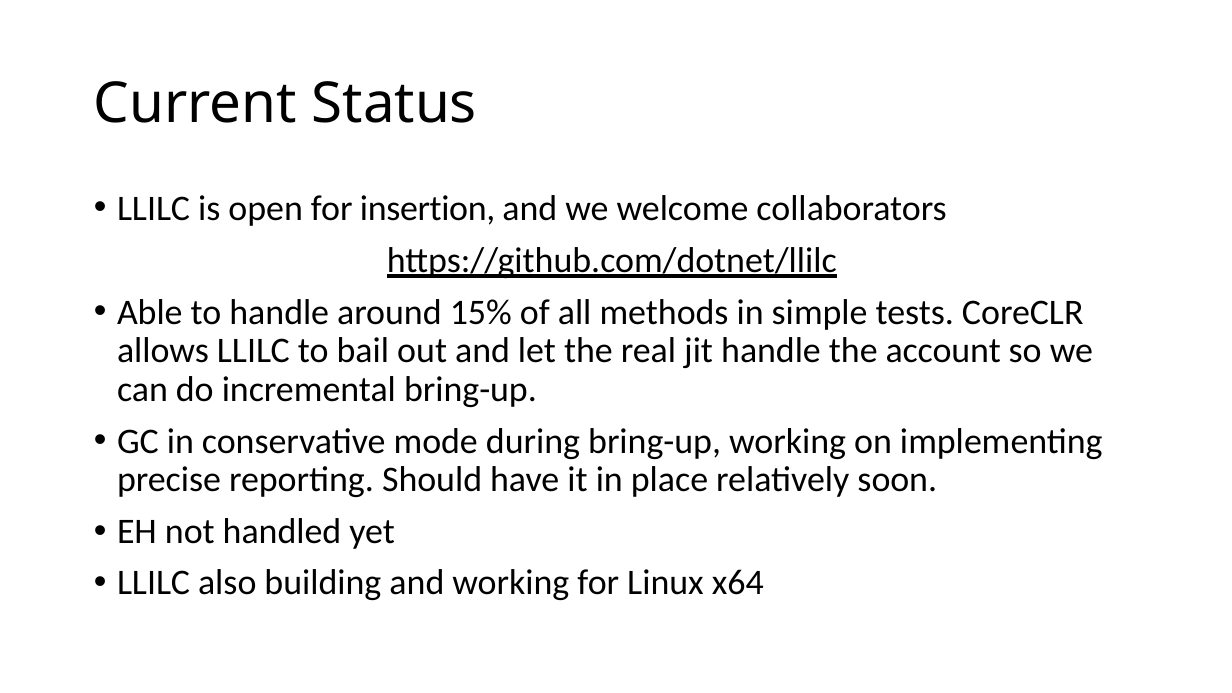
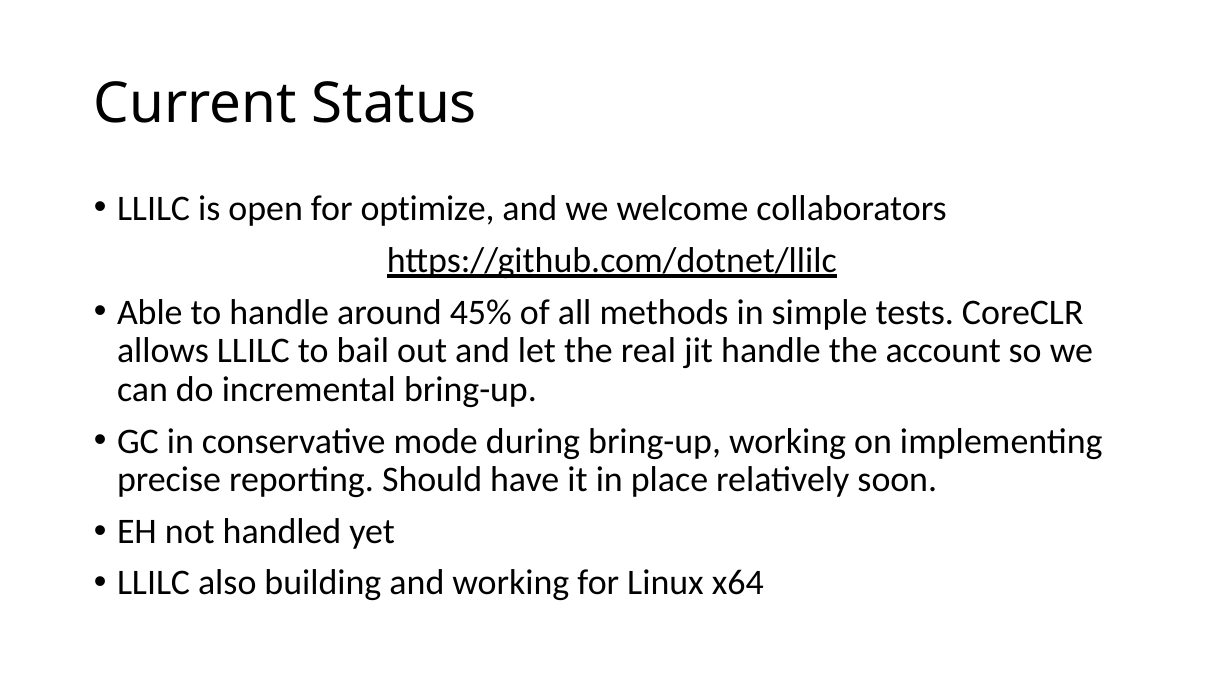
insertion: insertion -> optimize
15%: 15% -> 45%
